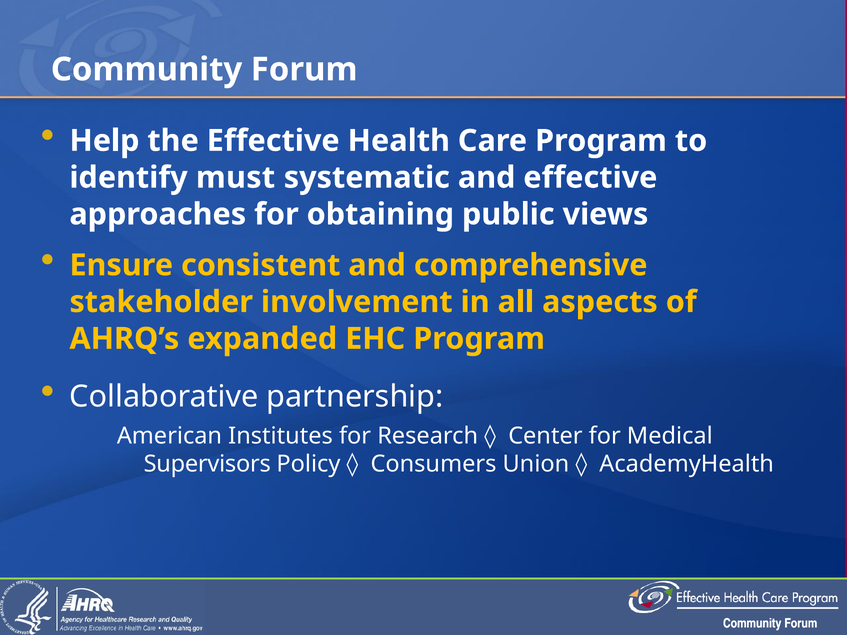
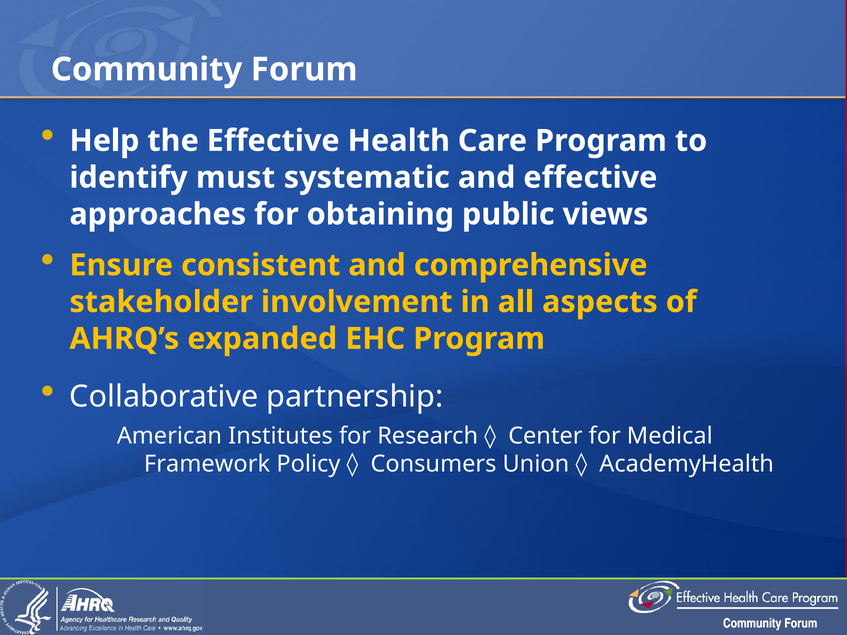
Supervisors: Supervisors -> Framework
